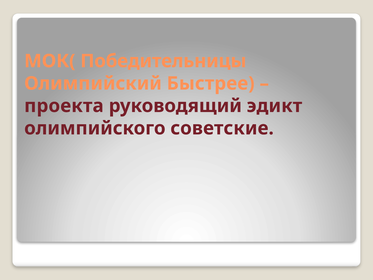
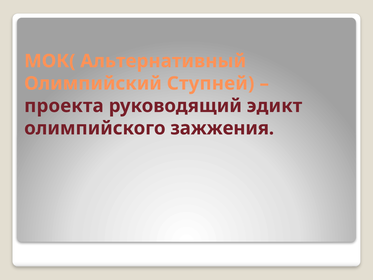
Победительницы: Победительницы -> Альтернативный
Быстрее: Быстрее -> Ступней
советские: советские -> зажжения
